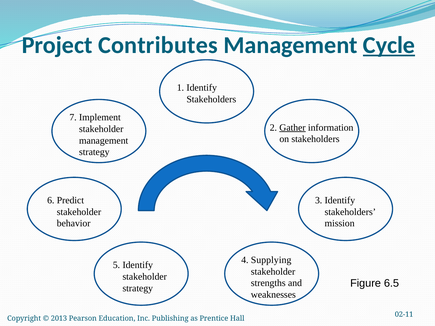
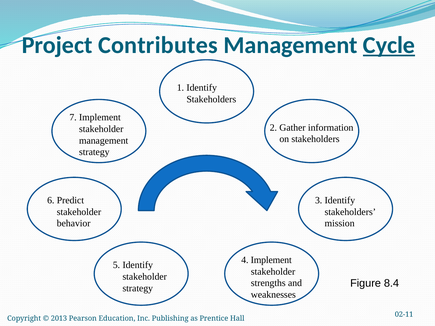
Gather underline: present -> none
4 Supplying: Supplying -> Implement
6.5: 6.5 -> 8.4
